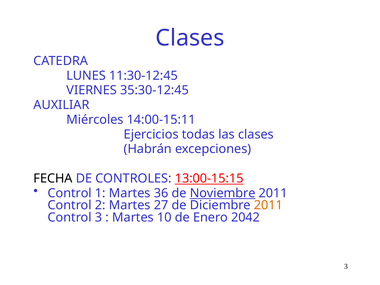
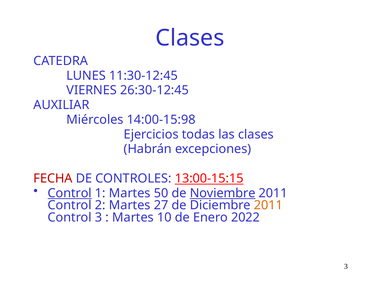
35:30-12:45: 35:30-12:45 -> 26:30-12:45
14:00-15:11: 14:00-15:11 -> 14:00-15:98
FECHA colour: black -> red
Control at (70, 193) underline: none -> present
36: 36 -> 50
2042: 2042 -> 2022
